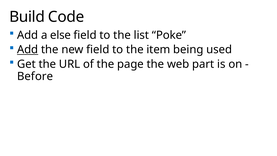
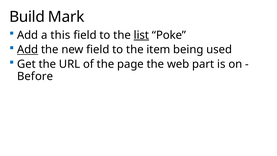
Code: Code -> Mark
else: else -> this
list underline: none -> present
